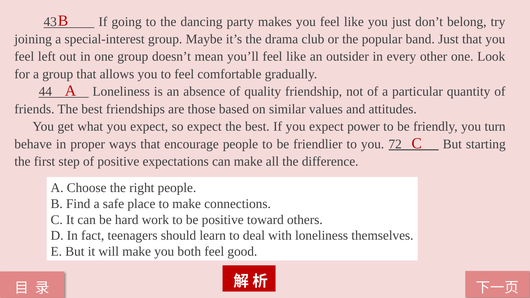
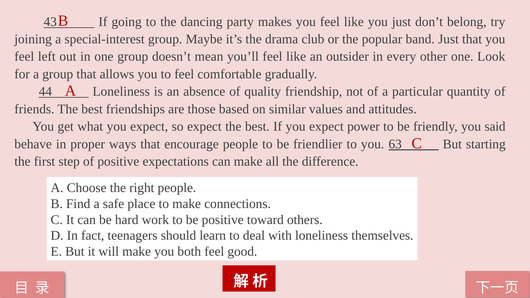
turn: turn -> said
72: 72 -> 63
